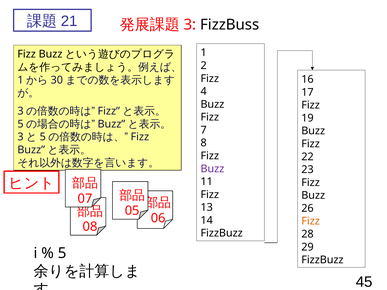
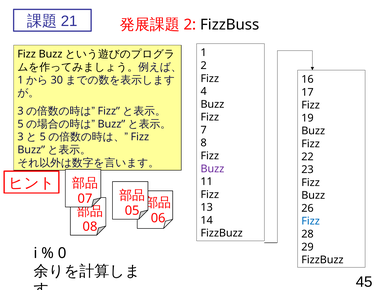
3 at (190, 25): 3 -> 2
Fizz at (311, 221) colour: orange -> blue
5: 5 -> 0
